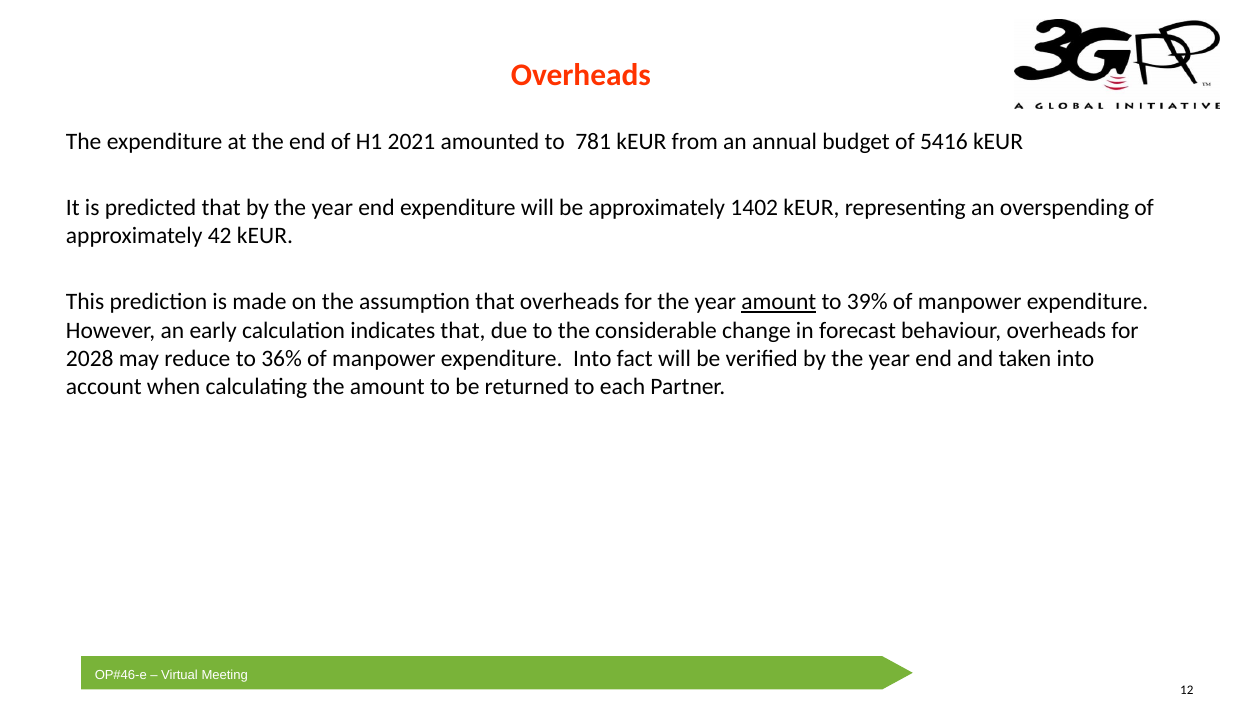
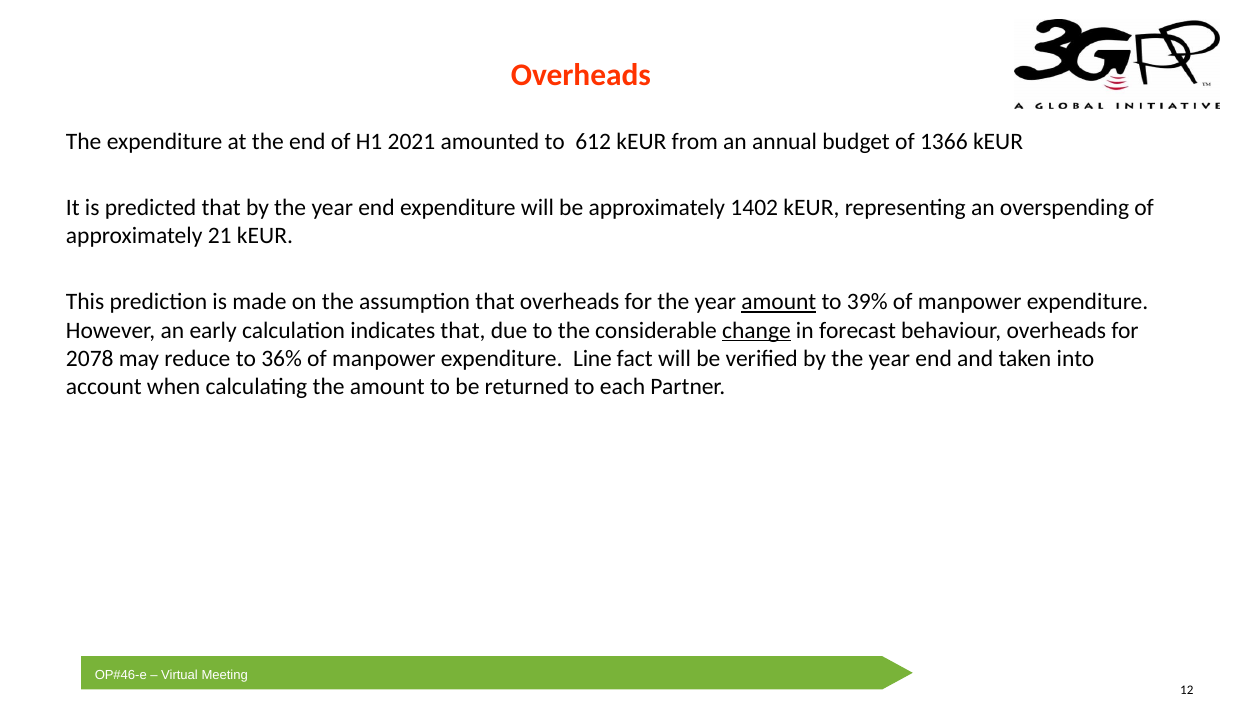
781: 781 -> 612
5416: 5416 -> 1366
42: 42 -> 21
change underline: none -> present
2028: 2028 -> 2078
expenditure Into: Into -> Line
